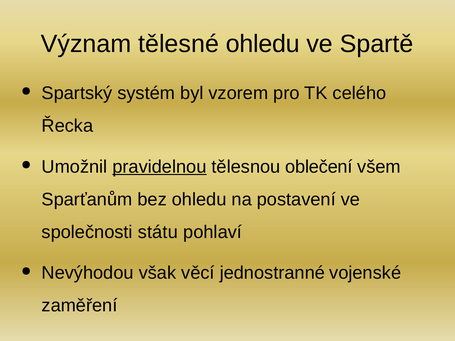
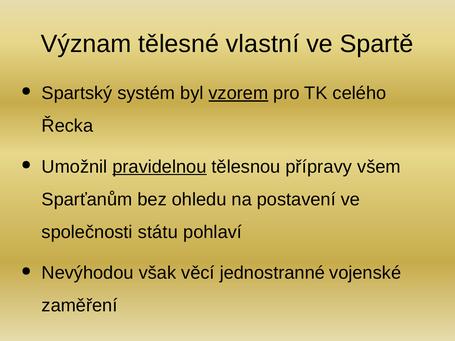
tělesné ohledu: ohledu -> vlastní
vzorem underline: none -> present
oblečení: oblečení -> přípravy
